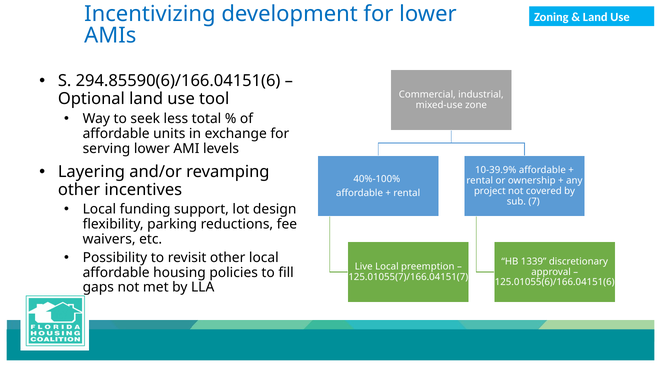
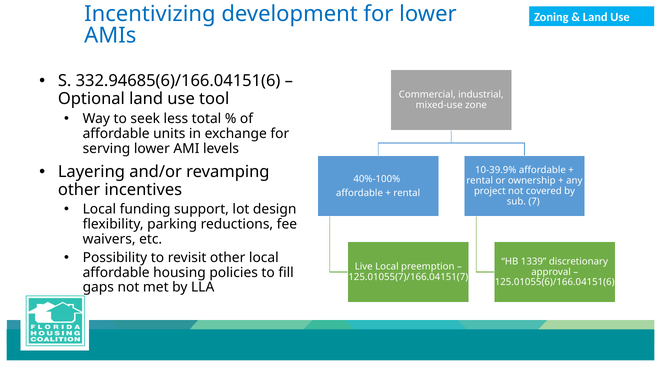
294.85590(6)/166.04151(6: 294.85590(6)/166.04151(6 -> 332.94685(6)/166.04151(6
